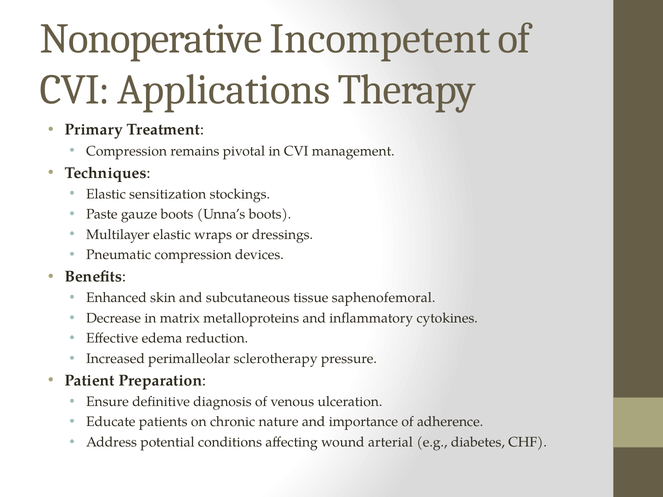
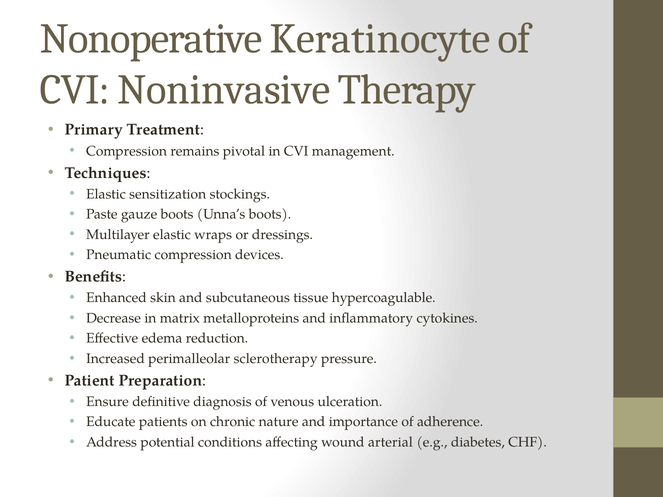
Incompetent: Incompetent -> Keratinocyte
Applications: Applications -> Noninvasive
saphenofemoral: saphenofemoral -> hypercoagulable
